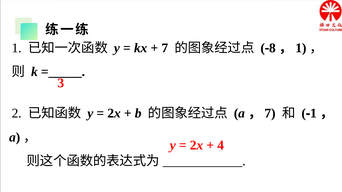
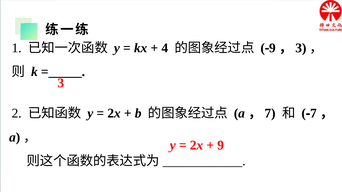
7 at (165, 48): 7 -> 4
8 at (272, 48): 8 -> 9
1 at (301, 48): 1 -> 3
1 at (313, 113): 1 -> 7
4 at (221, 146): 4 -> 9
